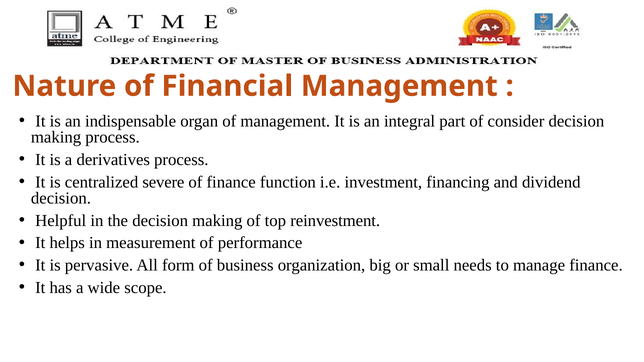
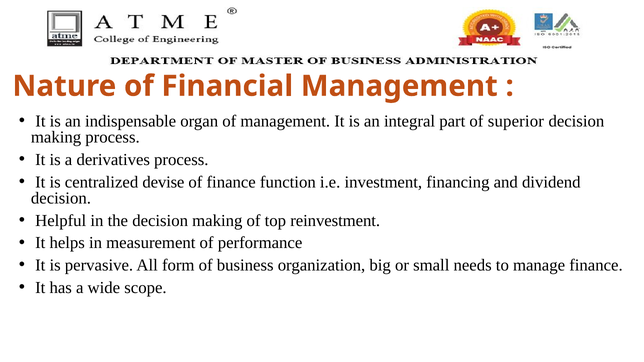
consider: consider -> superior
severe: severe -> devise
